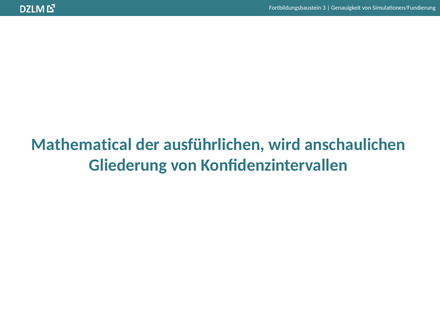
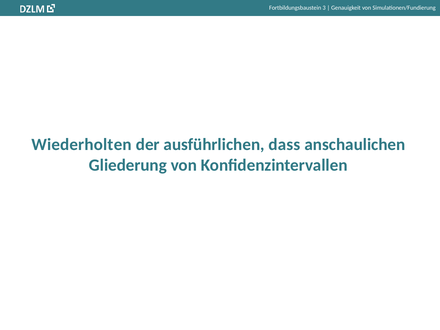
Mathematical: Mathematical -> Wiederholten
wird: wird -> dass
